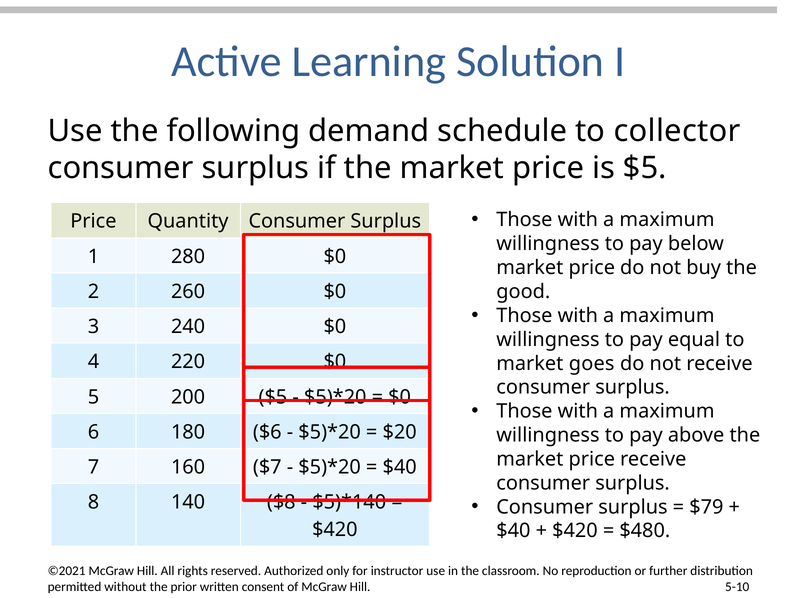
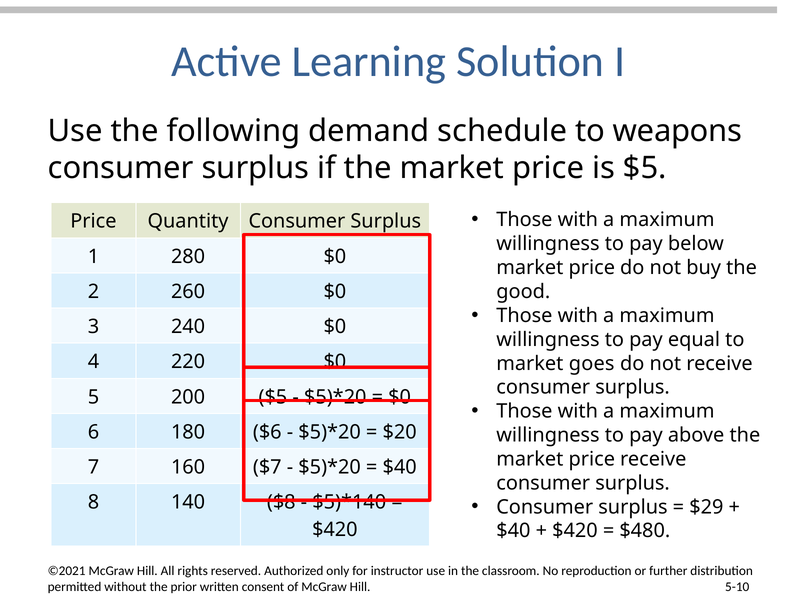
collector: collector -> weapons
$79: $79 -> $29
